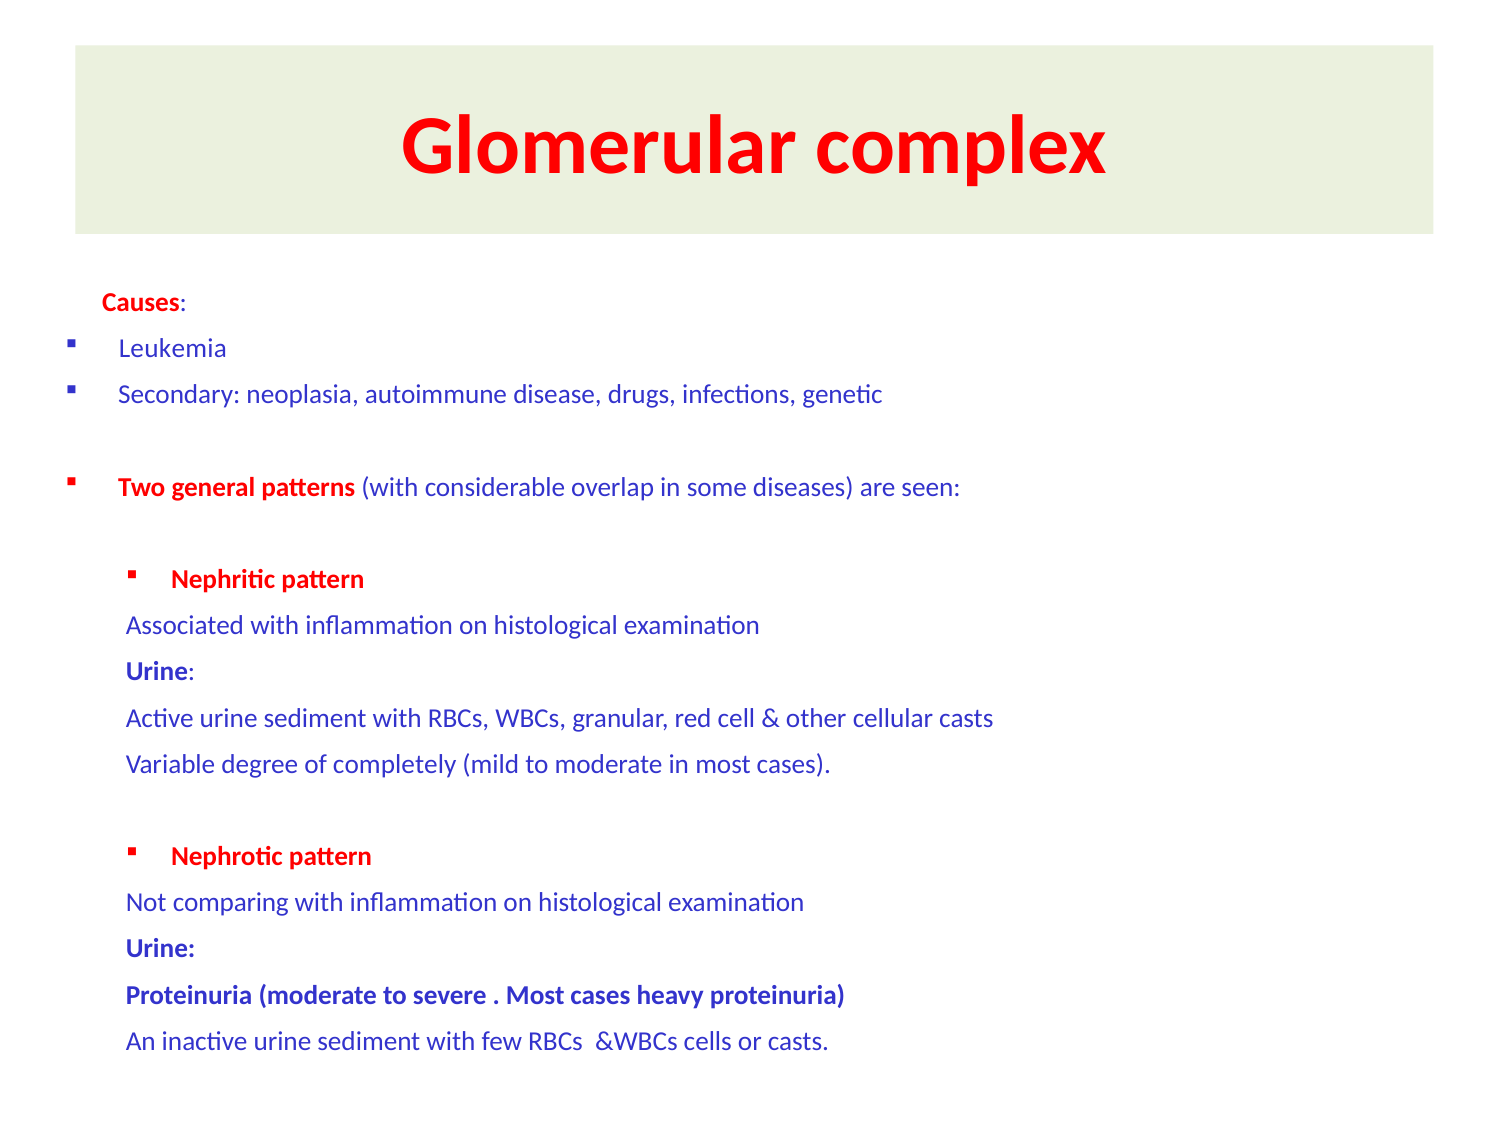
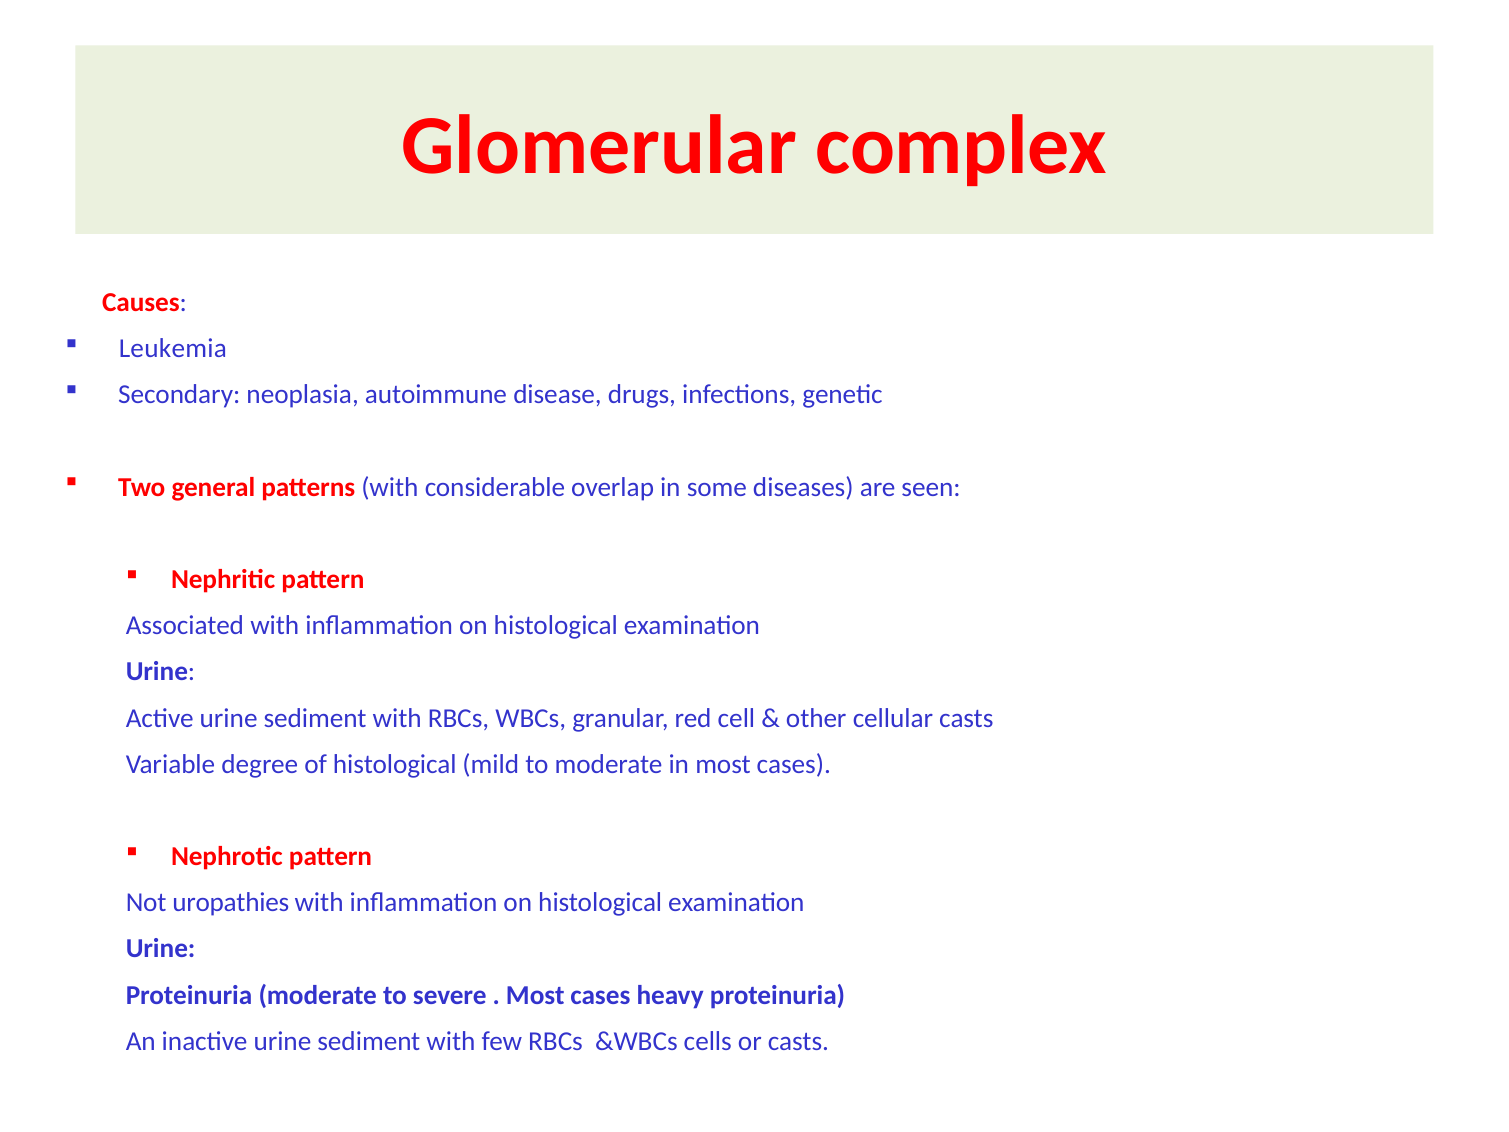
of completely: completely -> histological
comparing: comparing -> uropathies
